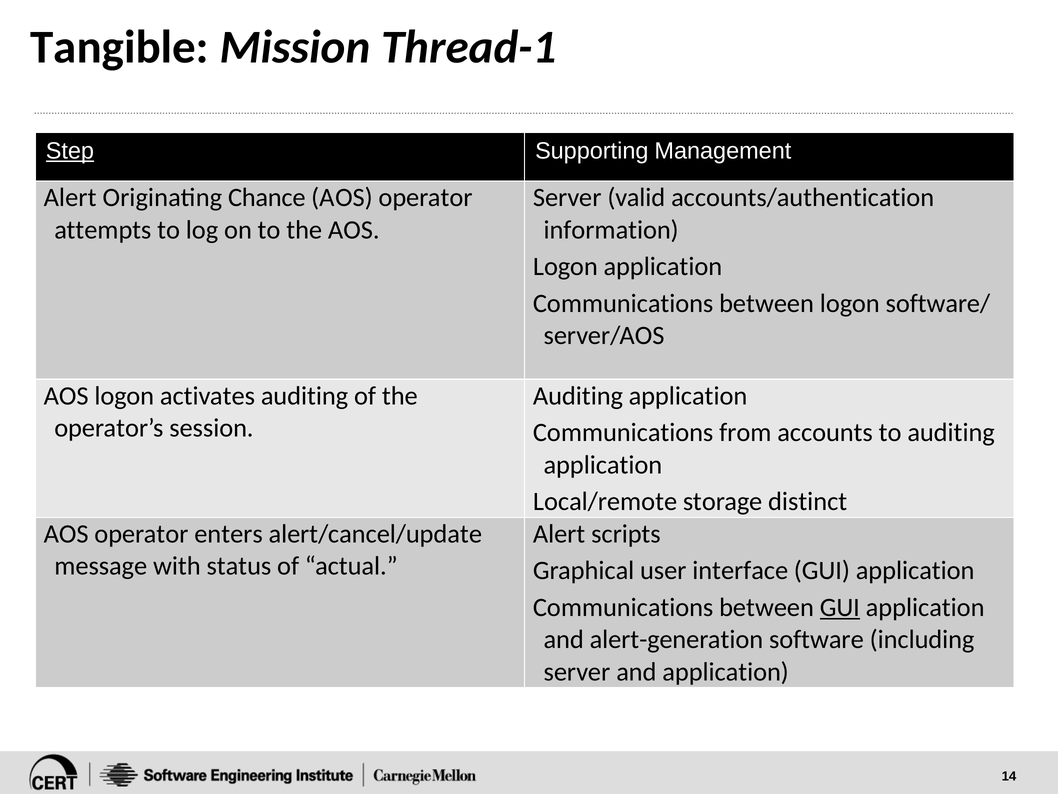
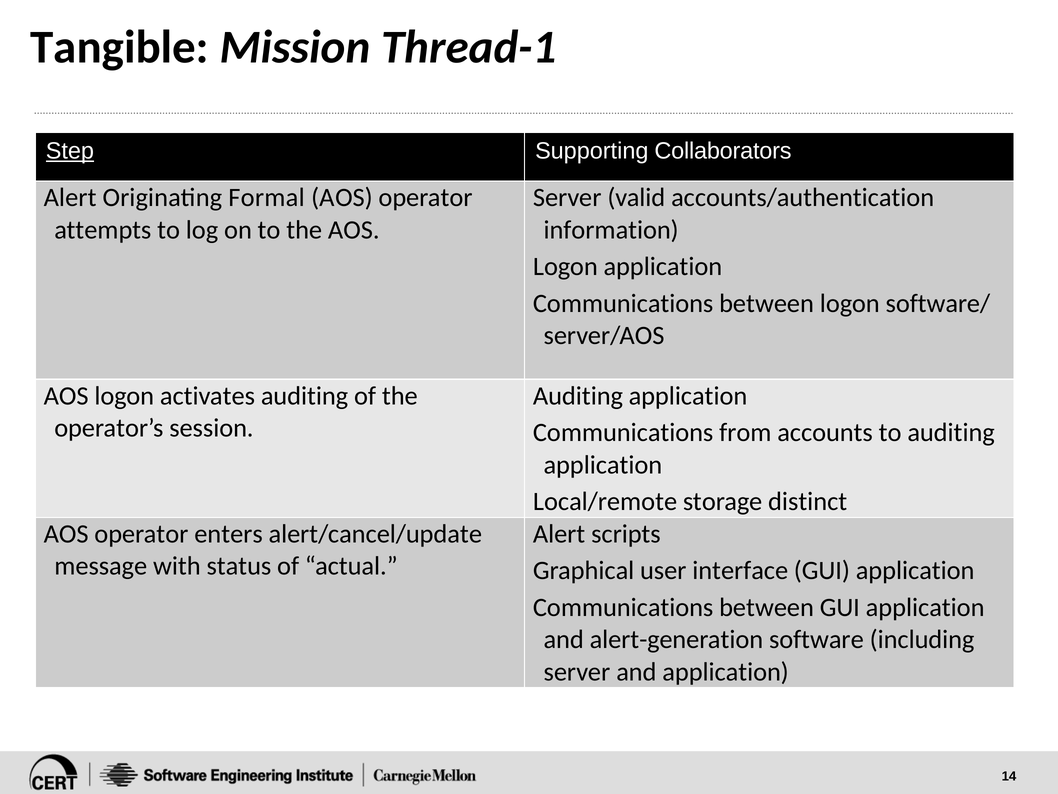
Management: Management -> Collaborators
Chance: Chance -> Formal
GUI at (840, 607) underline: present -> none
